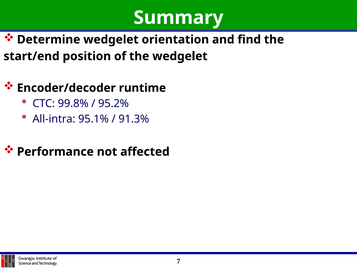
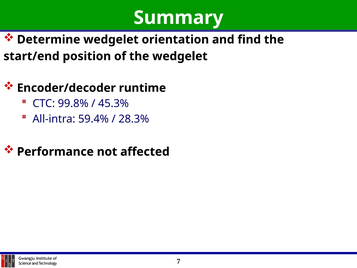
95.2%: 95.2% -> 45.3%
95.1%: 95.1% -> 59.4%
91.3%: 91.3% -> 28.3%
